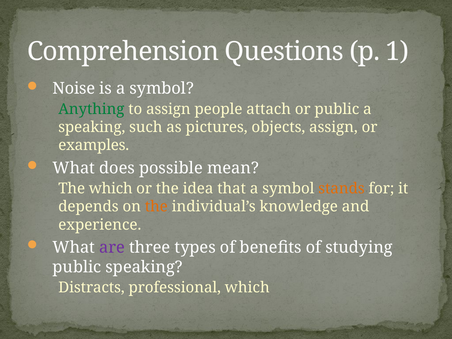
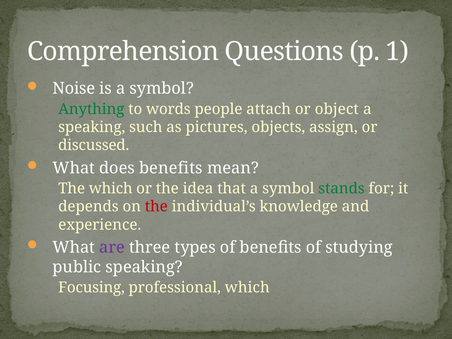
to assign: assign -> words
or public: public -> object
examples: examples -> discussed
does possible: possible -> benefits
stands colour: orange -> green
the at (156, 207) colour: orange -> red
Distracts: Distracts -> Focusing
